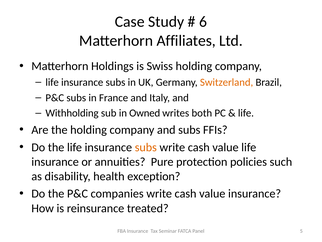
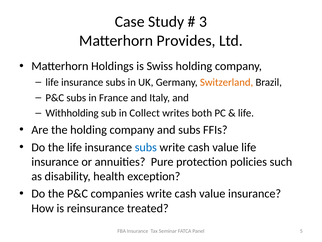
6: 6 -> 3
Affiliates: Affiliates -> Provides
Owned: Owned -> Collect
subs at (146, 147) colour: orange -> blue
